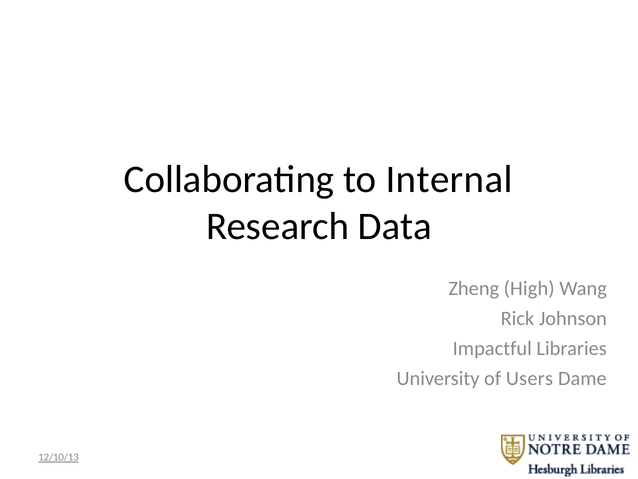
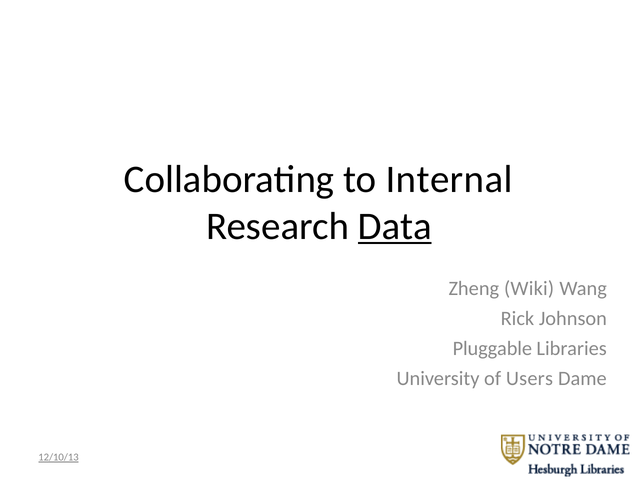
Data underline: none -> present
High: High -> Wiki
Impactful: Impactful -> Pluggable
